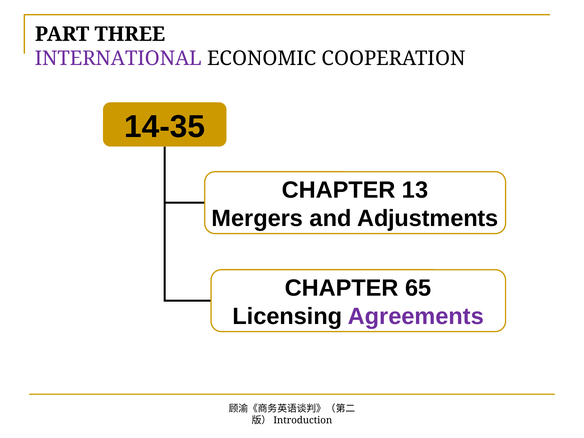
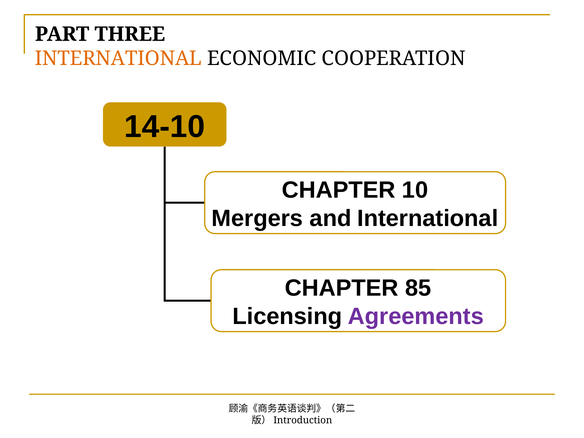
INTERNATIONAL at (118, 59) colour: purple -> orange
14-35: 14-35 -> 14-10
13: 13 -> 10
and Adjustments: Adjustments -> International
65: 65 -> 85
